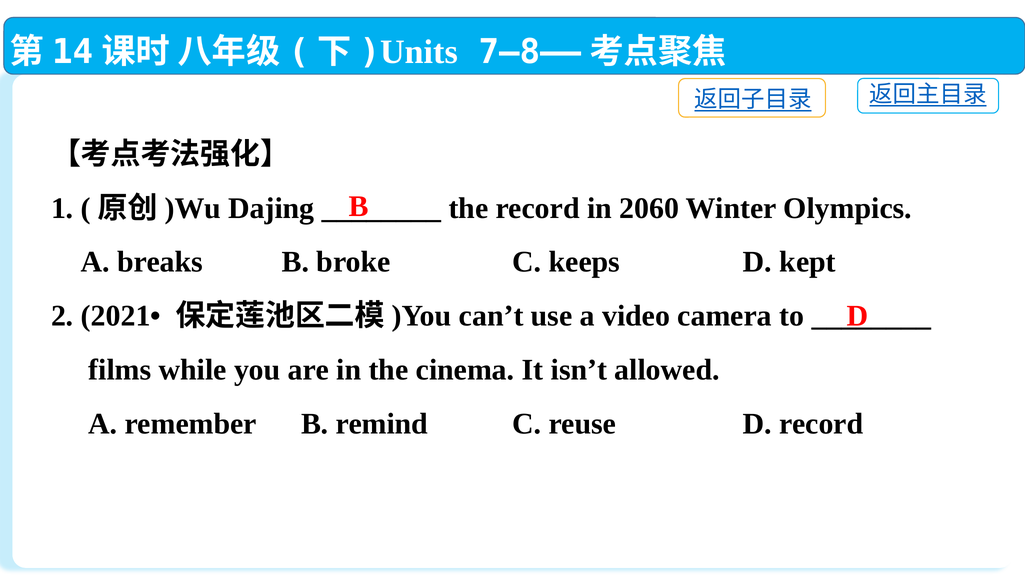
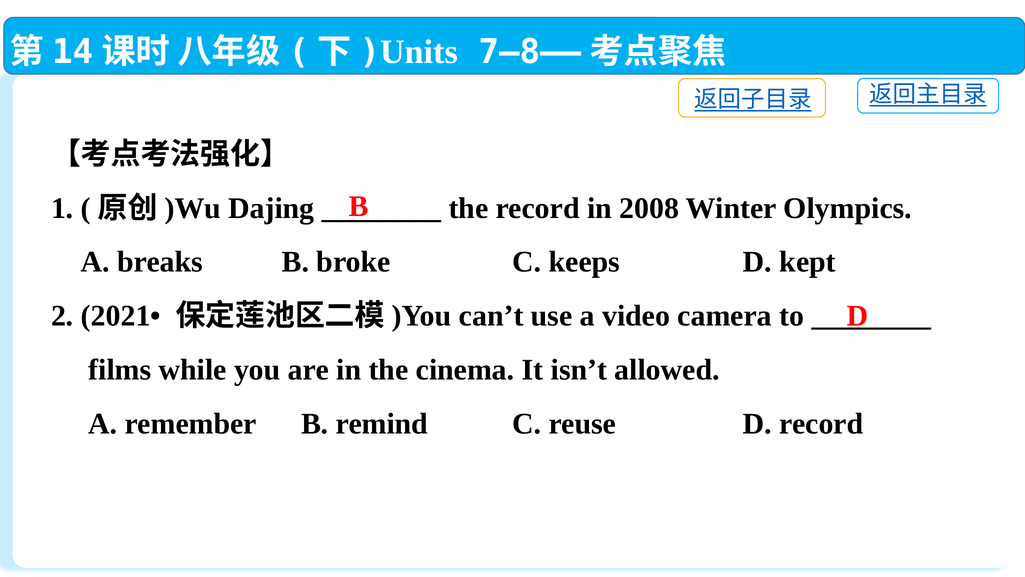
2060: 2060 -> 2008
